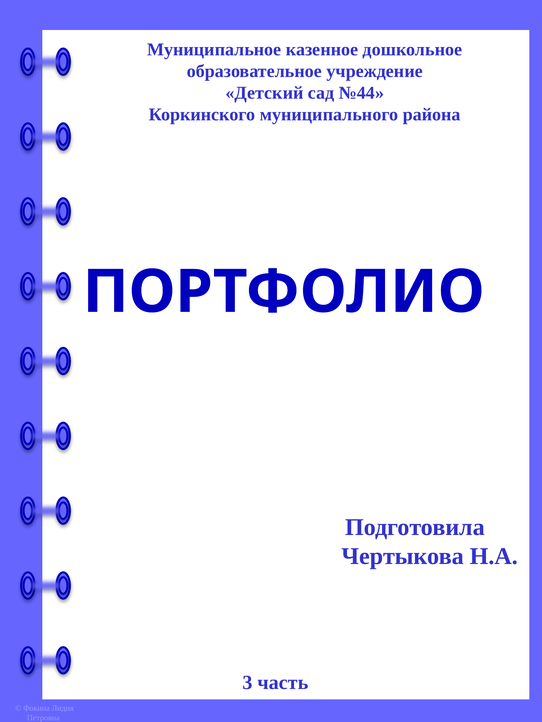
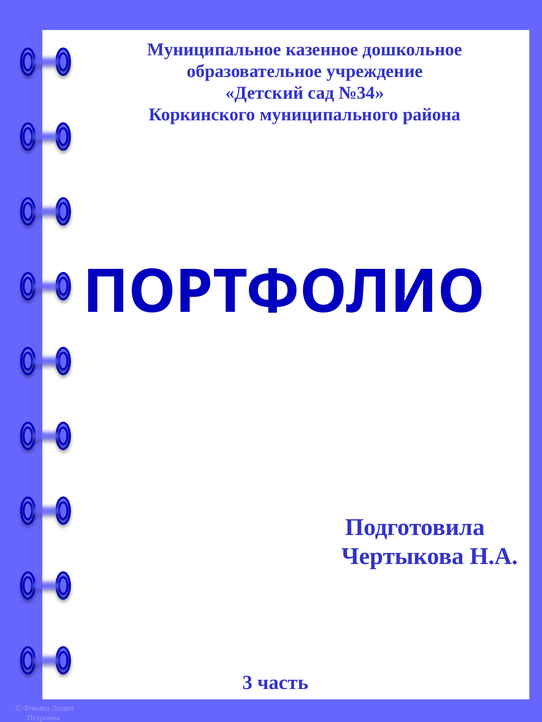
№44: №44 -> №34
